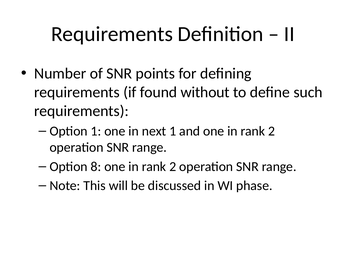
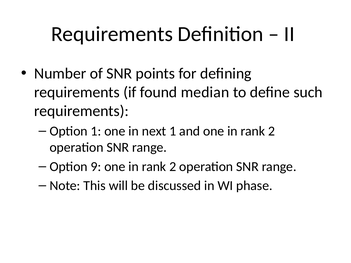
without: without -> median
8: 8 -> 9
